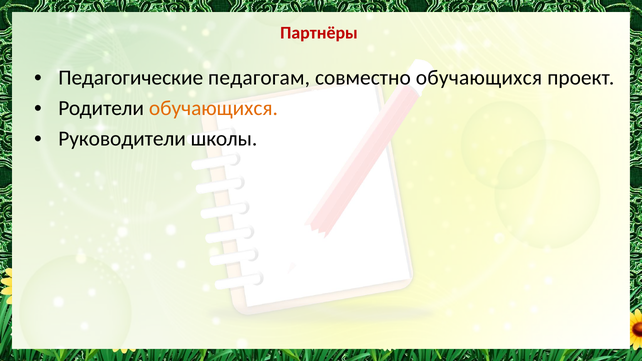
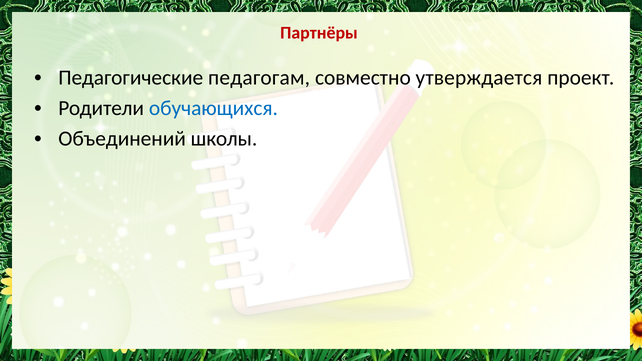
совместно обучающихся: обучающихся -> утверждается
обучающихся at (213, 108) colour: orange -> blue
Руководители: Руководители -> Объединений
